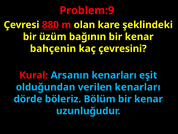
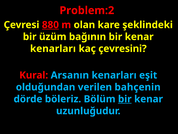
Problem:9: Problem:9 -> Problem:2
bahçenin at (53, 48): bahçenin -> kenarları
verilen kenarları: kenarları -> bahçenin
bir at (125, 99) underline: none -> present
